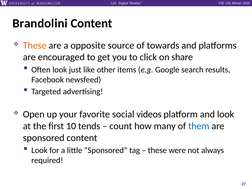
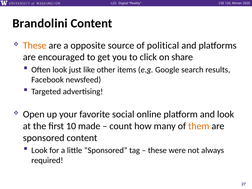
towards: towards -> political
videos: videos -> online
tends: tends -> made
them colour: blue -> orange
